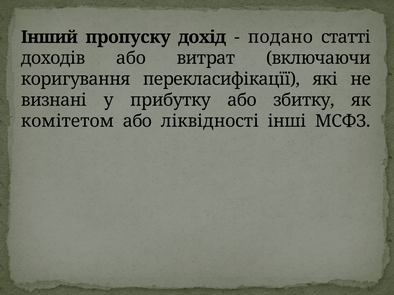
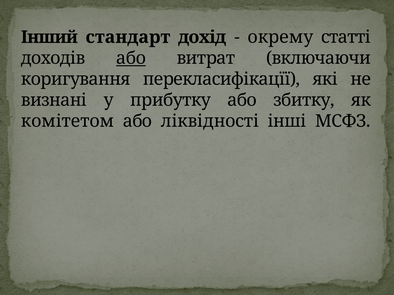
пропуску: пропуску -> стандарт
подано: подано -> окрему
або at (131, 58) underline: none -> present
